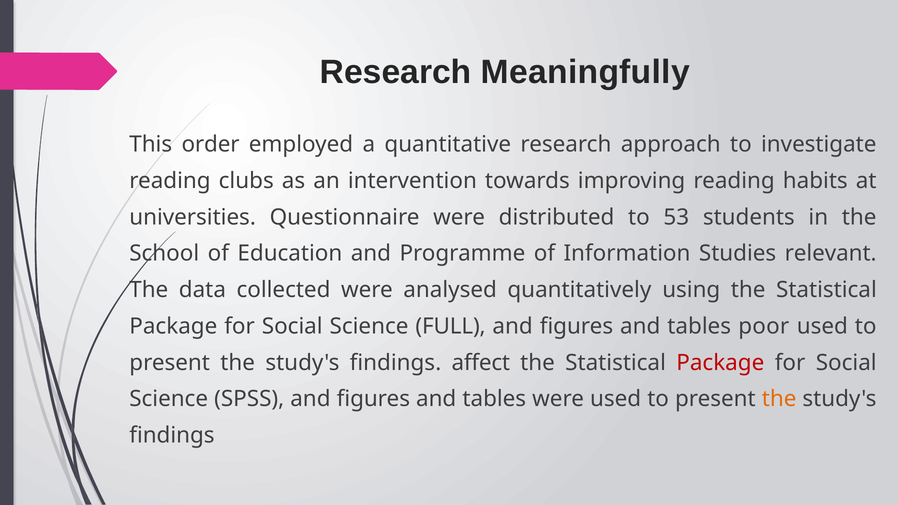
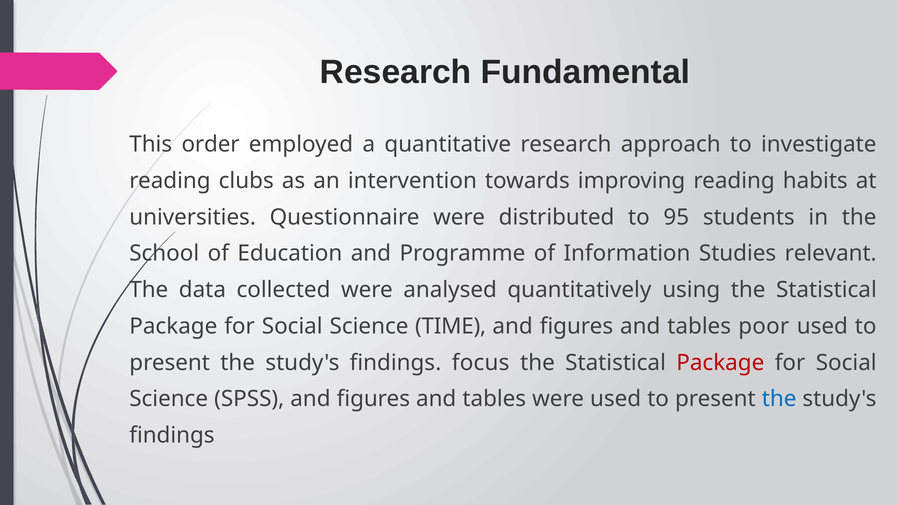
Meaningfully: Meaningfully -> Fundamental
53: 53 -> 95
FULL: FULL -> TIME
affect: affect -> focus
the at (779, 399) colour: orange -> blue
